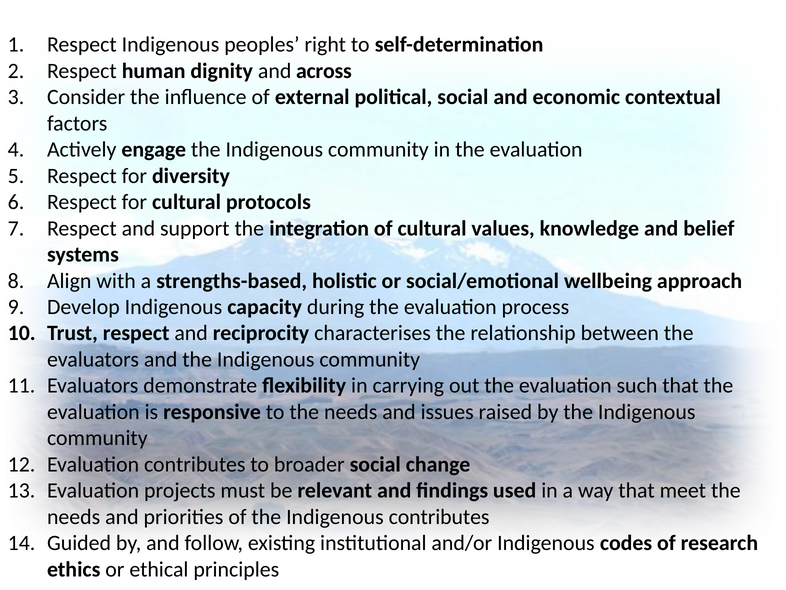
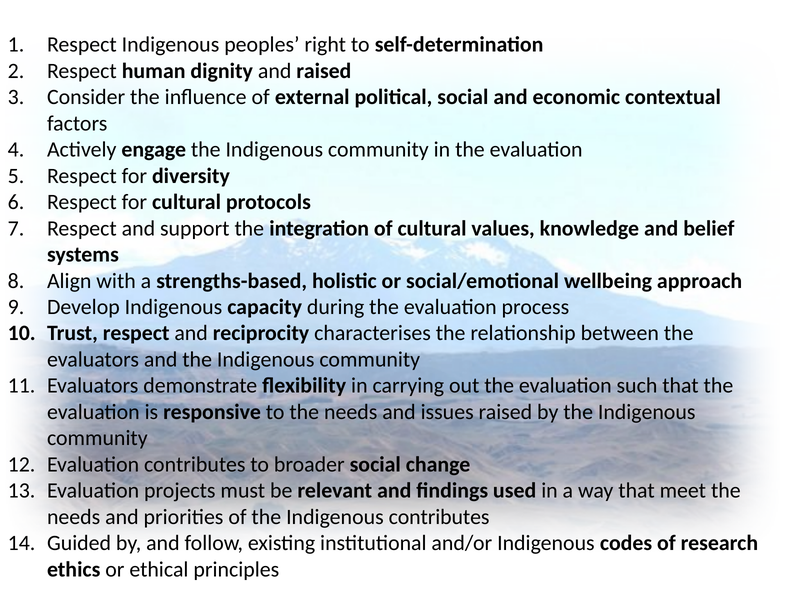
and across: across -> raised
